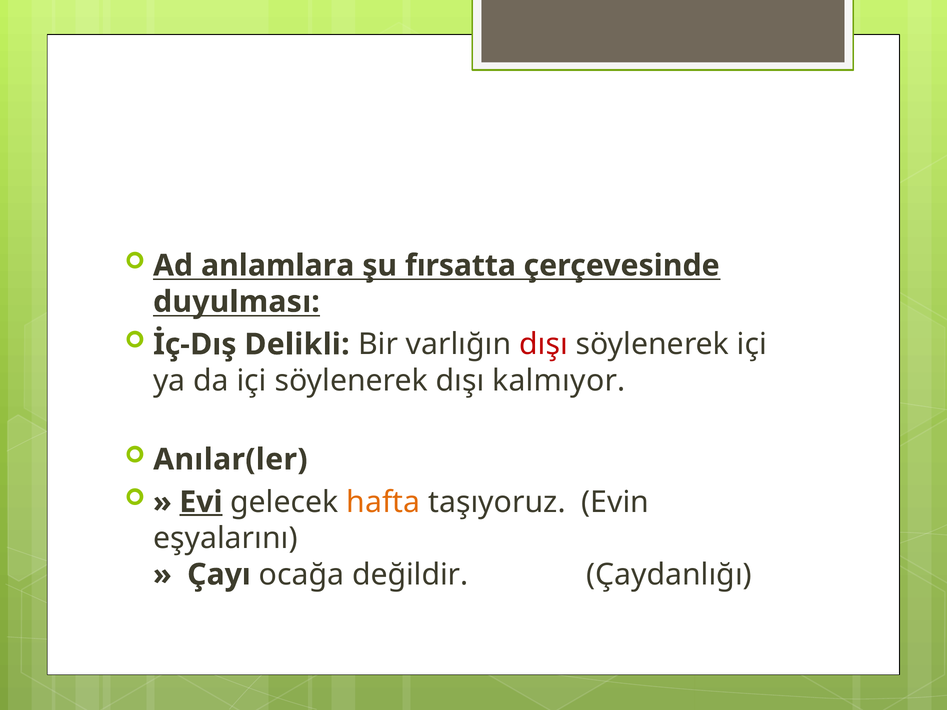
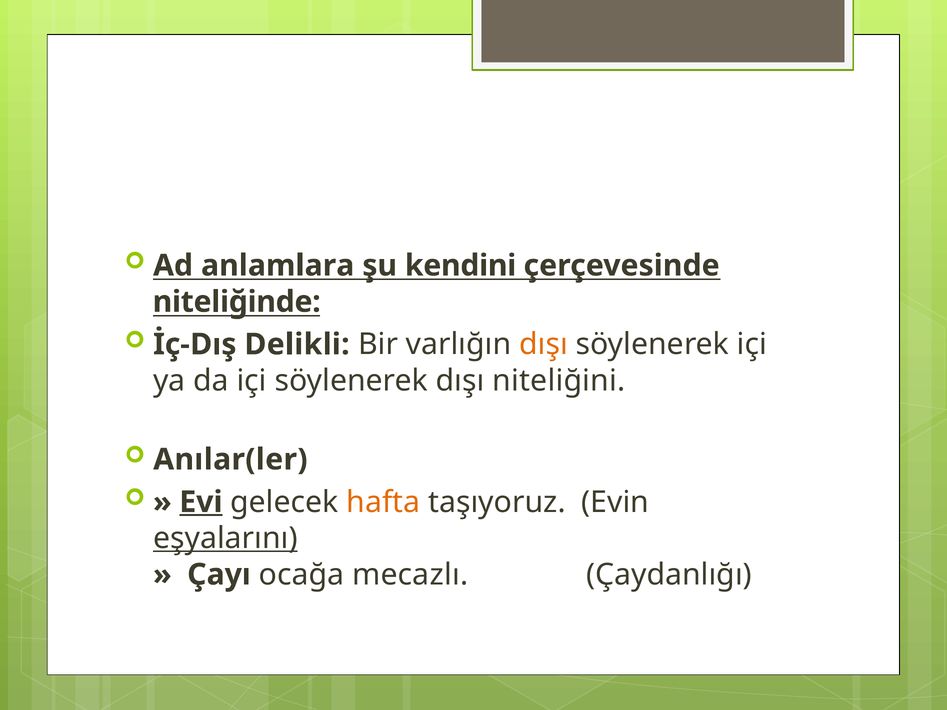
fırsatta: fırsatta -> kendini
duyulması: duyulması -> niteliğinde
dışı at (544, 345) colour: red -> orange
kalmıyor: kalmıyor -> niteliğini
eşyalarını underline: none -> present
değildir: değildir -> mecazlı
